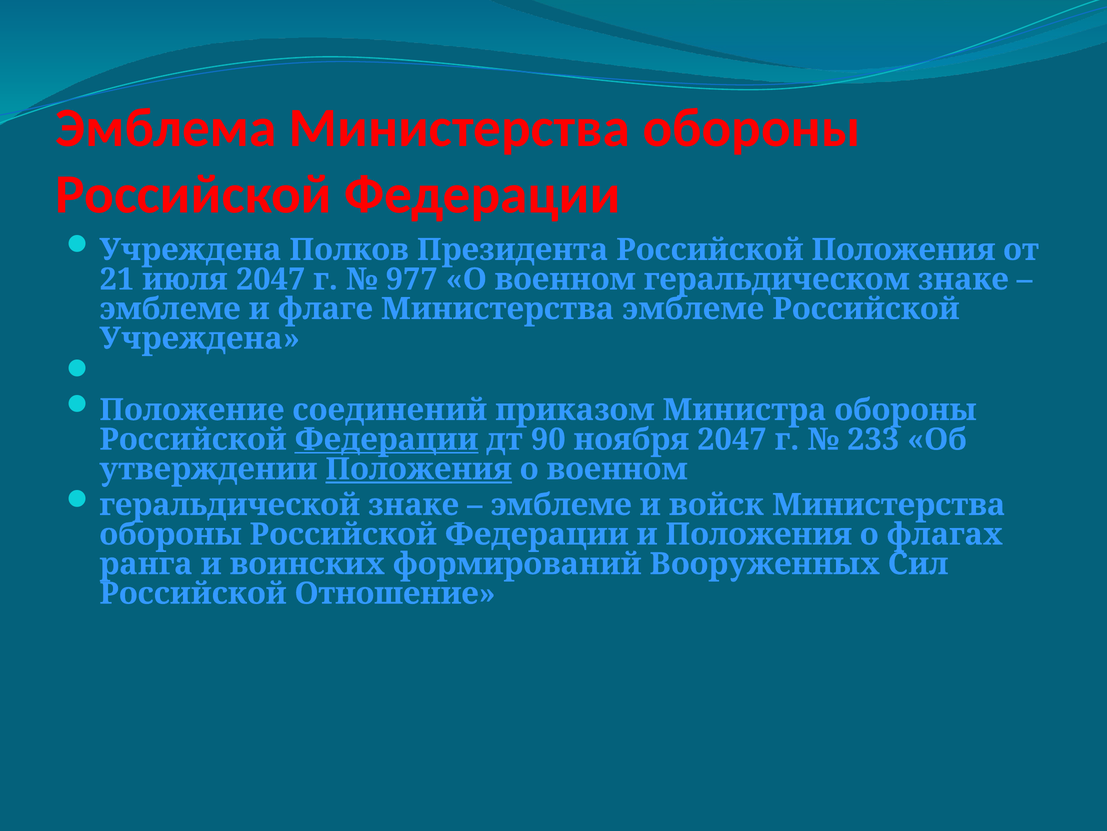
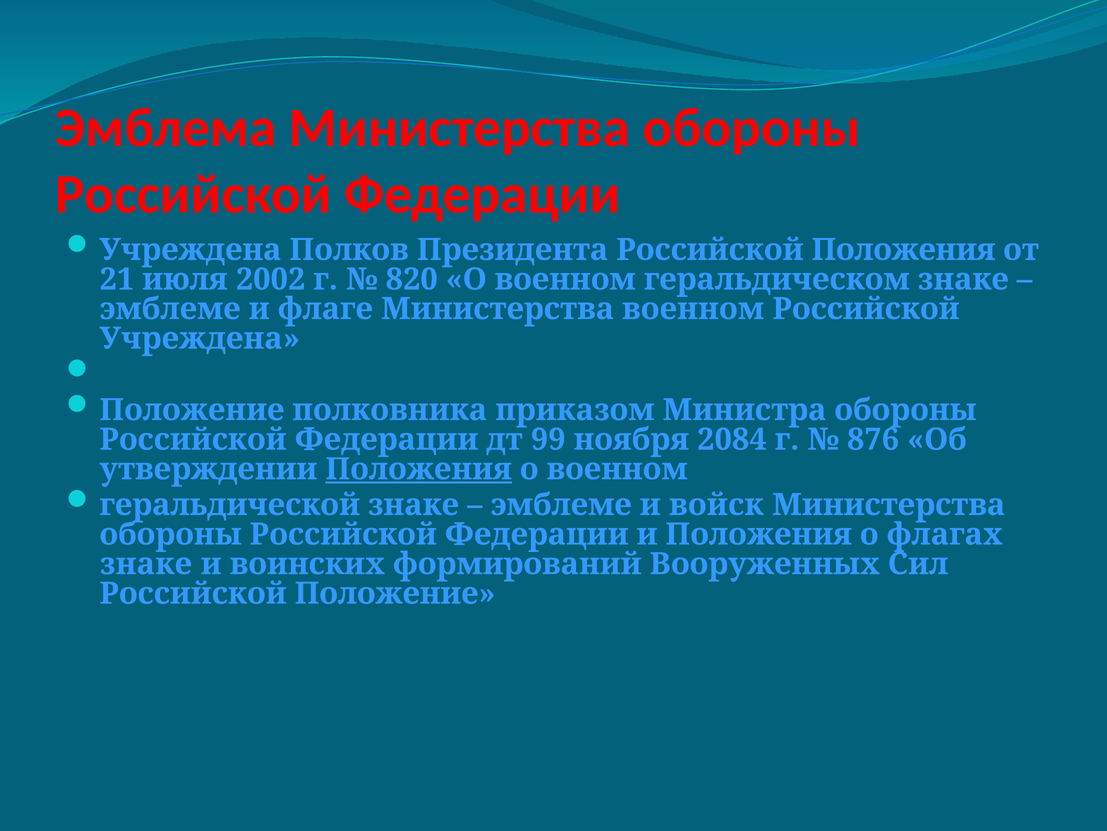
июля 2047: 2047 -> 2002
977: 977 -> 820
Министерства эмблеме: эмблеме -> военном
соединений: соединений -> полковника
Федерации at (387, 439) underline: present -> none
90: 90 -> 99
ноября 2047: 2047 -> 2084
233: 233 -> 876
ранга at (146, 563): ранга -> знаке
Российской Отношение: Отношение -> Положение
